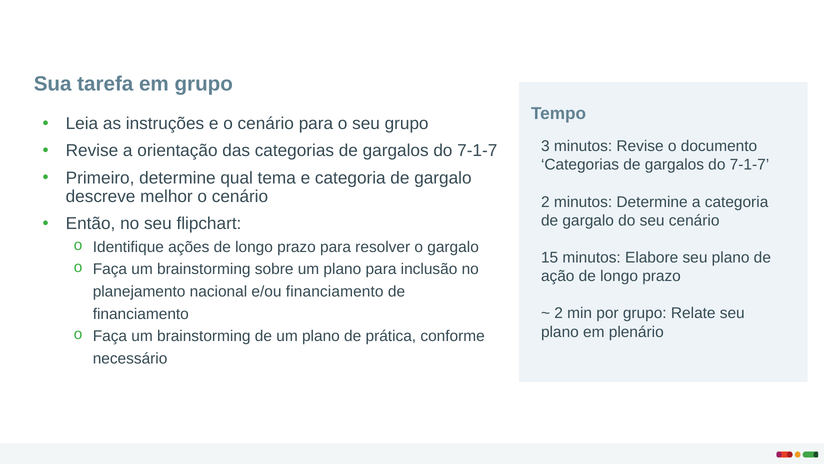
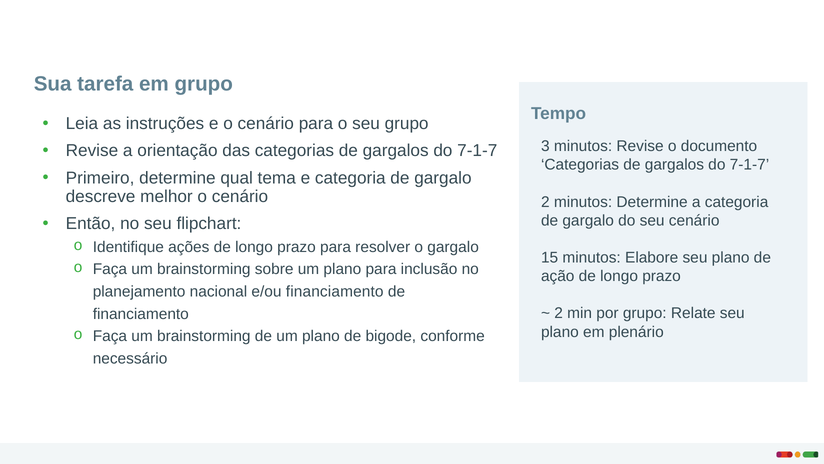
prática: prática -> bigode
